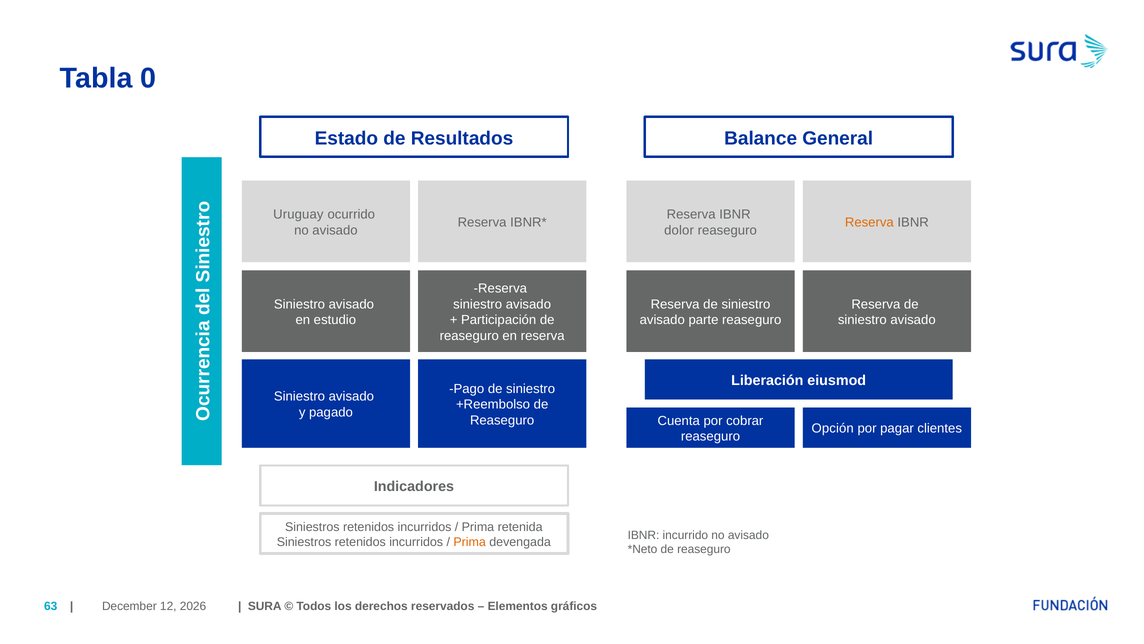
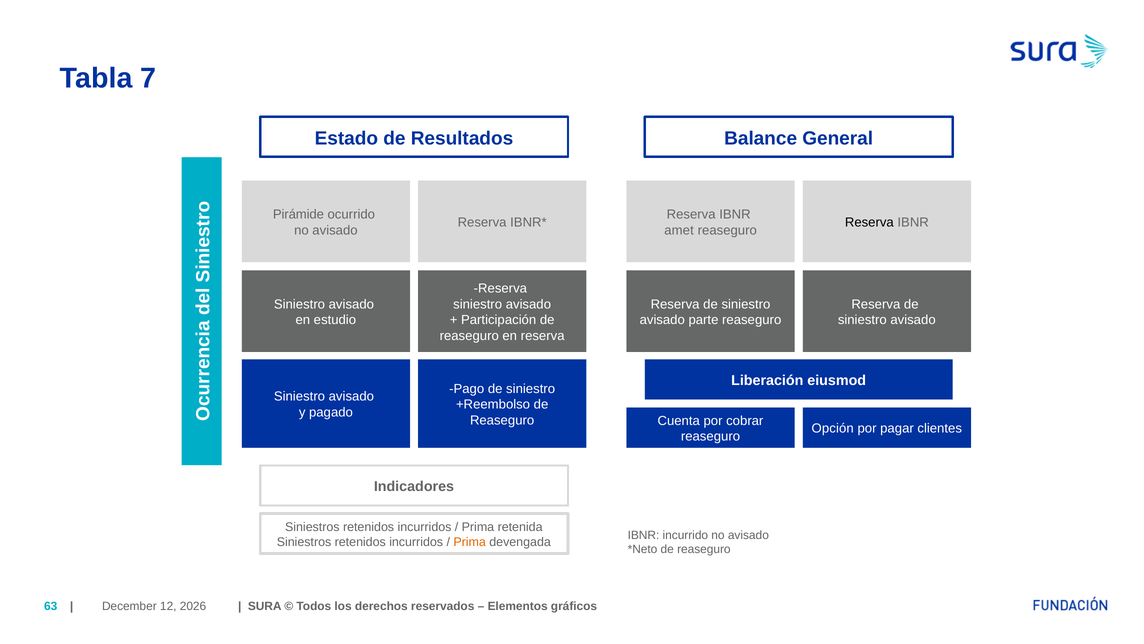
0: 0 -> 7
Uruguay: Uruguay -> Pirámide
Reserva at (869, 222) colour: orange -> black
dolor: dolor -> amet
